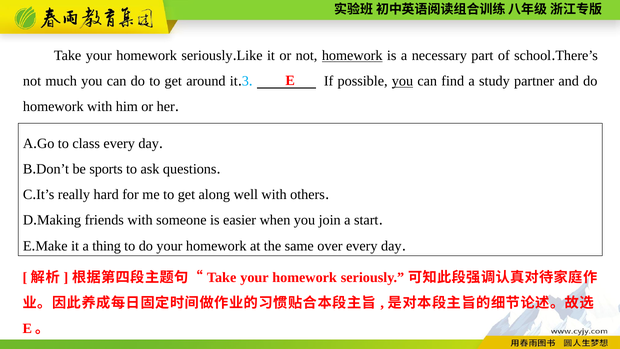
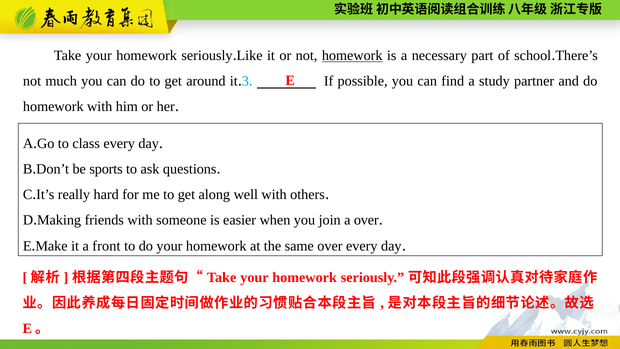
you at (402, 81) underline: present -> none
a start: start -> over
thing: thing -> front
